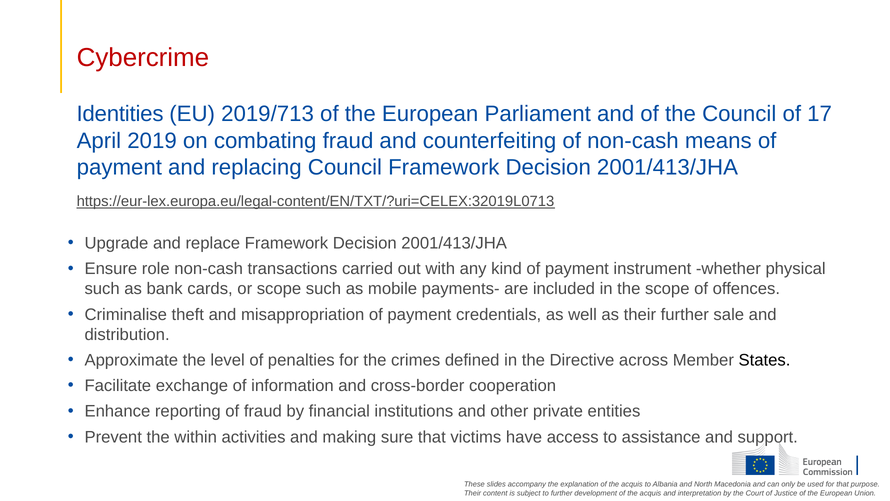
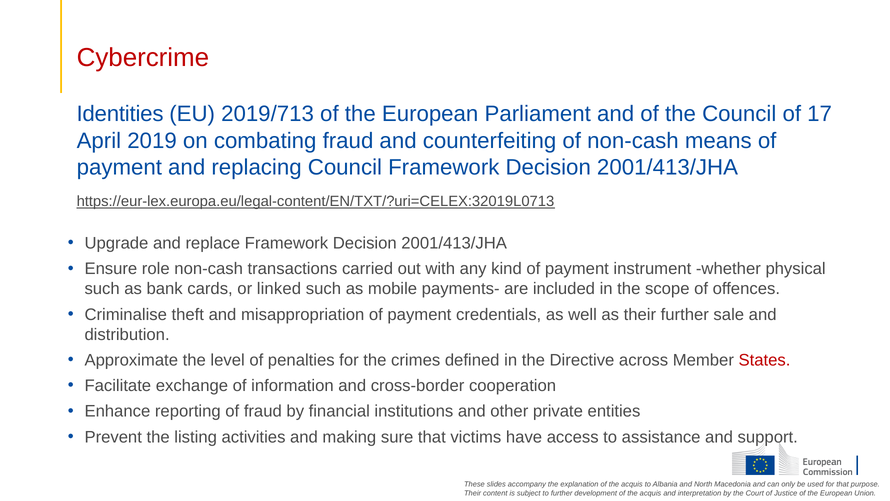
or scope: scope -> linked
States colour: black -> red
within: within -> listing
